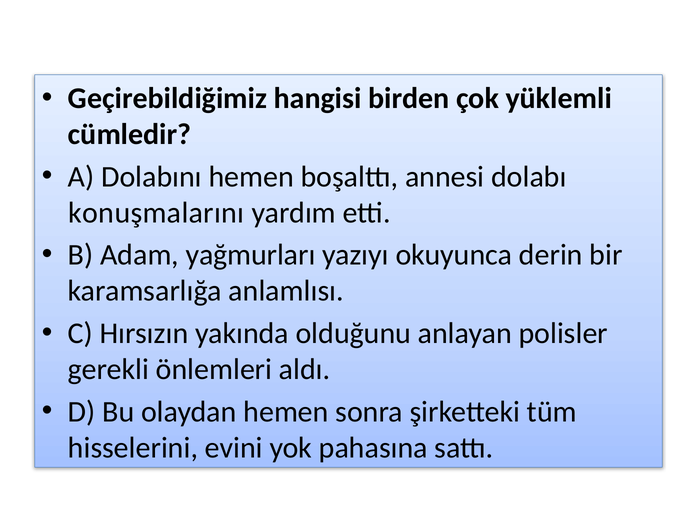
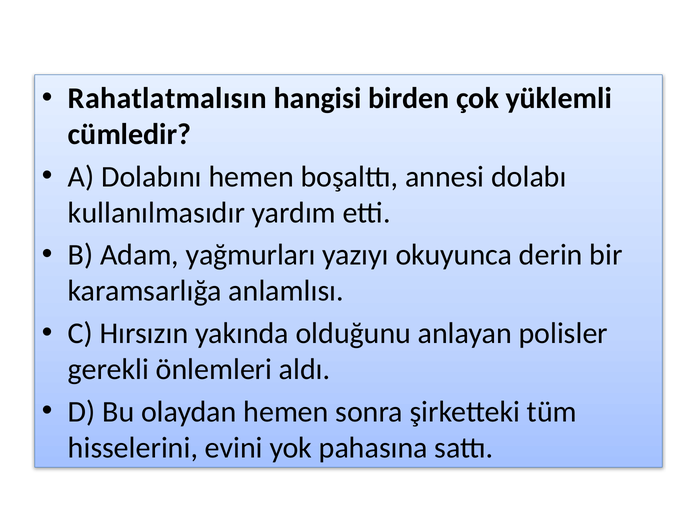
Geçirebildiğimiz: Geçirebildiğimiz -> Rahatlatmalısın
konuşmalarını: konuşmalarını -> kullanılmasıdır
